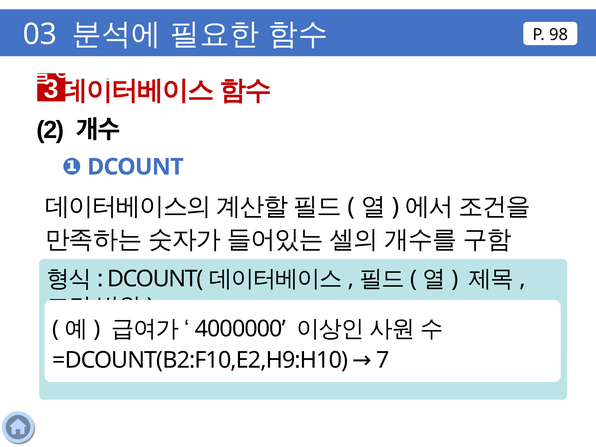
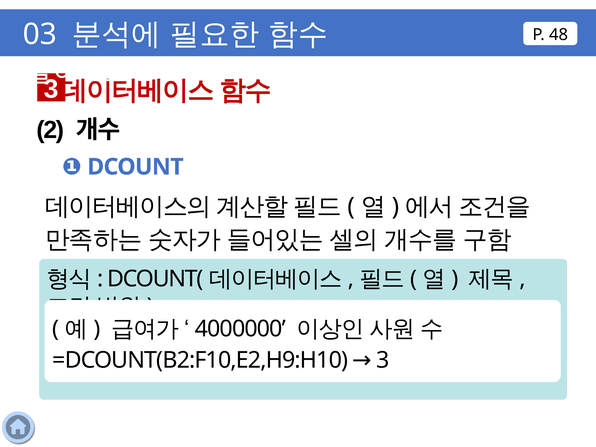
98: 98 -> 48
=DCOUNT(B2:F10,E2,H9:H10 7: 7 -> 3
